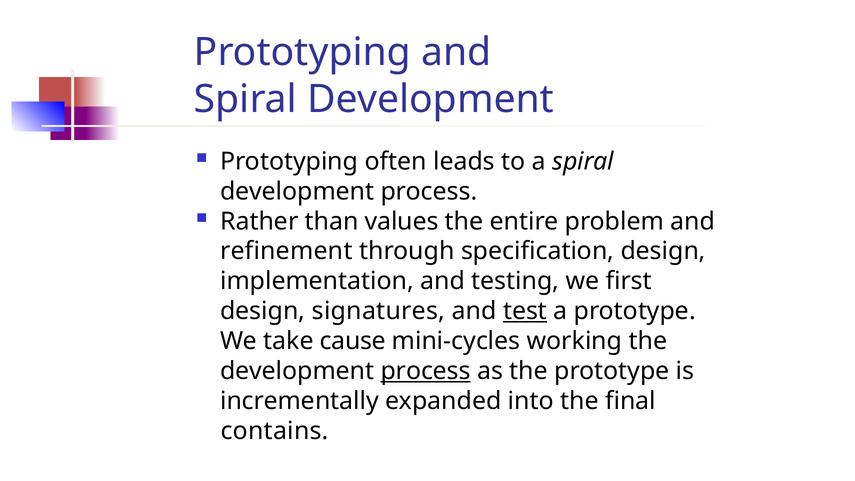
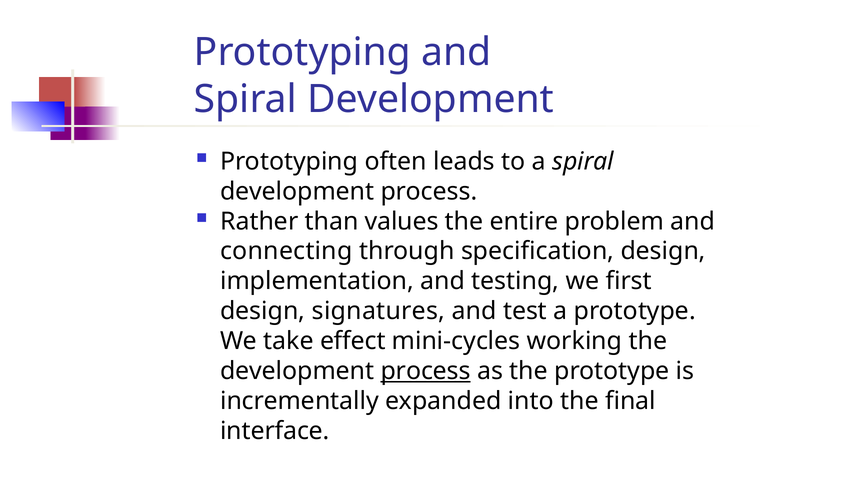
refinement: refinement -> connecting
test underline: present -> none
cause: cause -> effect
contains: contains -> interface
